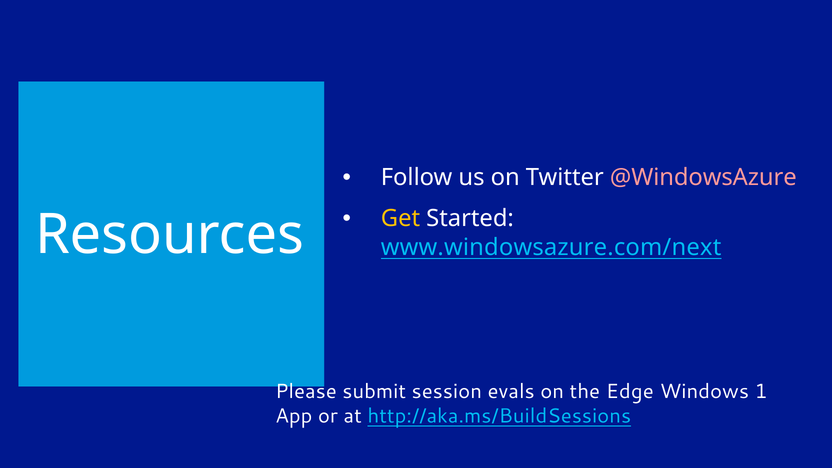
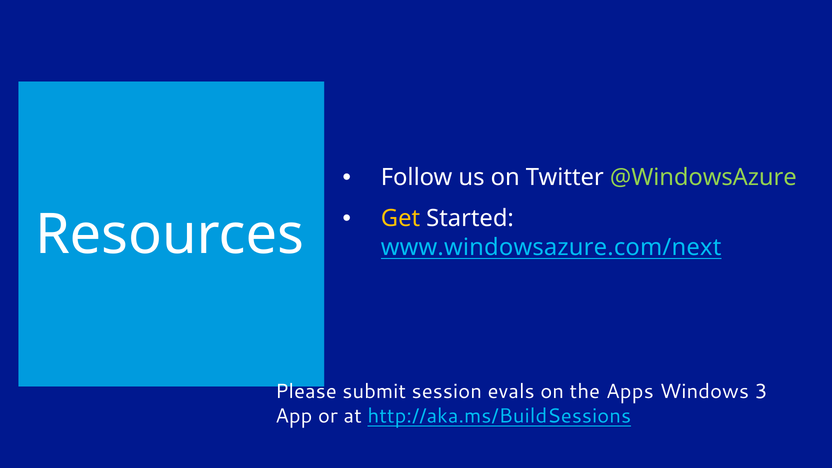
@WindowsAzure colour: pink -> light green
Edge: Edge -> Apps
1: 1 -> 3
